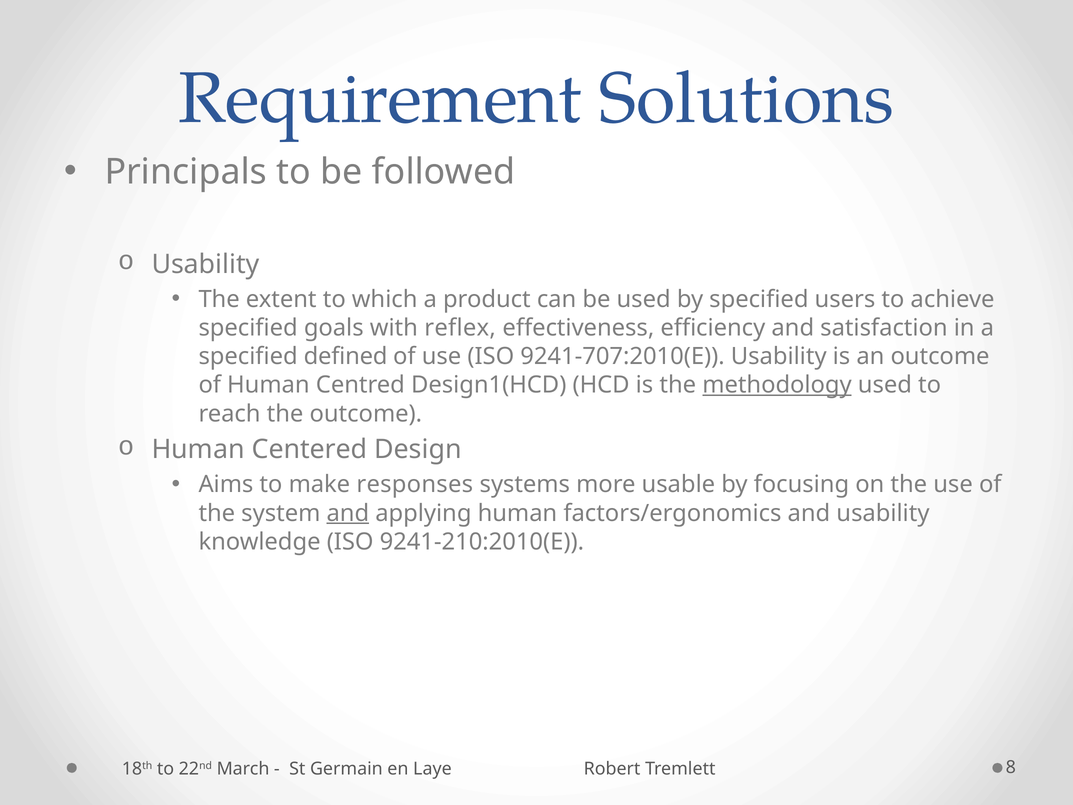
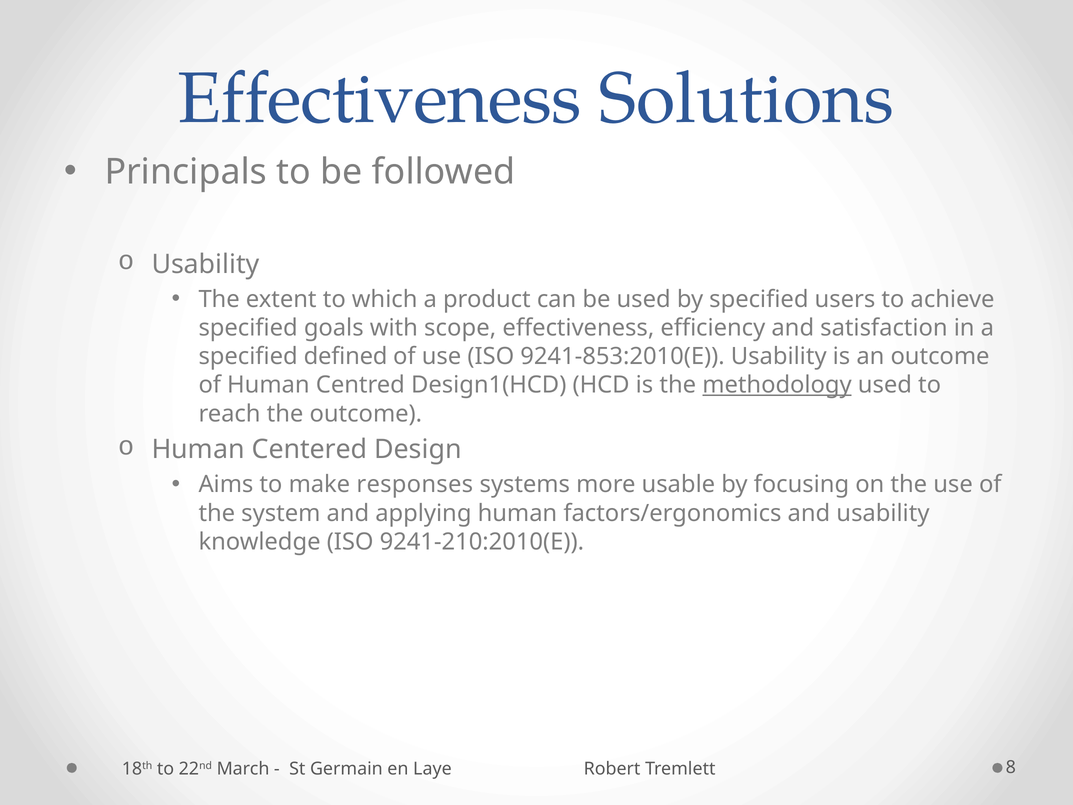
Requirement at (380, 99): Requirement -> Effectiveness
reflex: reflex -> scope
9241-707:2010(E: 9241-707:2010(E -> 9241-853:2010(E
and at (348, 513) underline: present -> none
